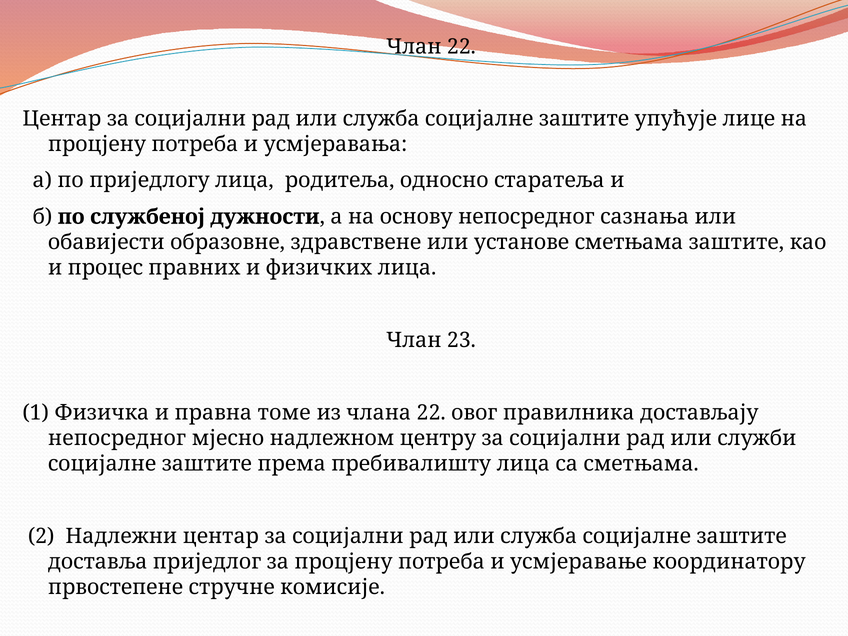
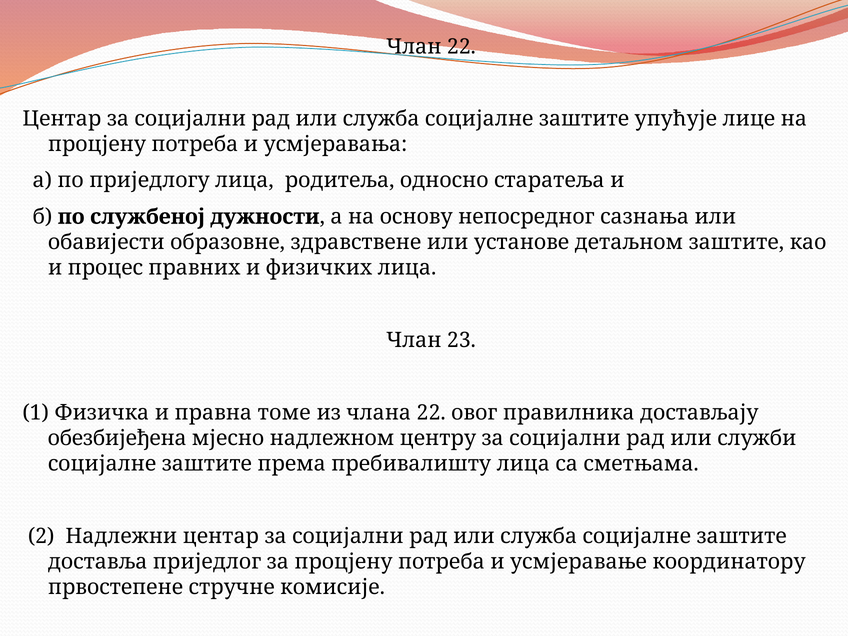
установе сметњама: сметњама -> детаљном
непосредног at (117, 438): непосредног -> обезбијеђена
